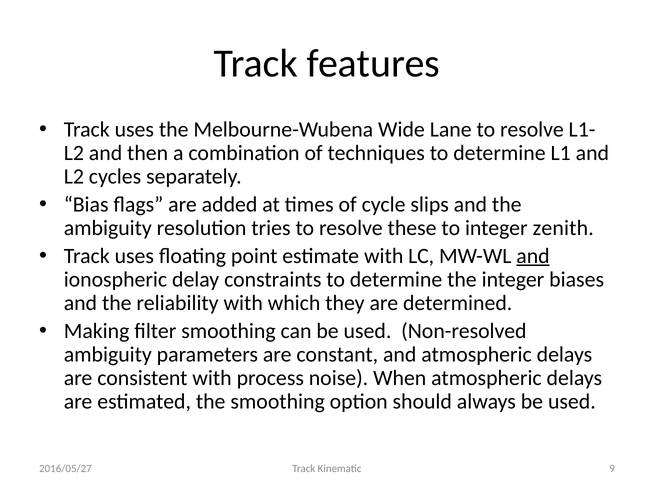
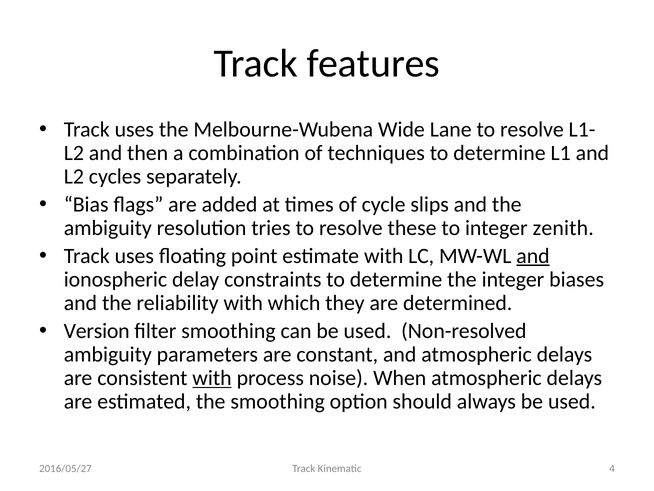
Making: Making -> Version
with at (212, 378) underline: none -> present
9: 9 -> 4
